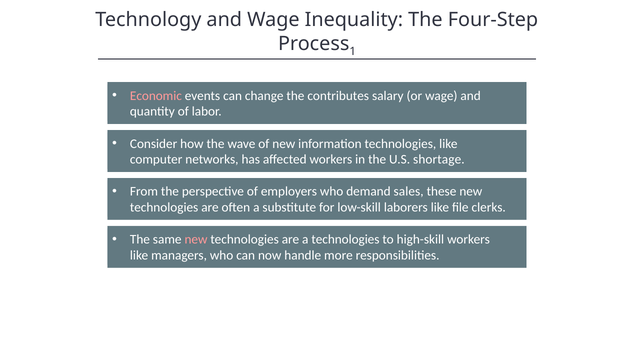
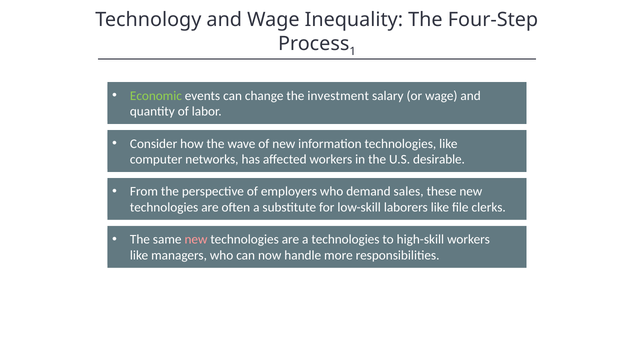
Economic colour: pink -> light green
contributes: contributes -> investment
shortage: shortage -> desirable
